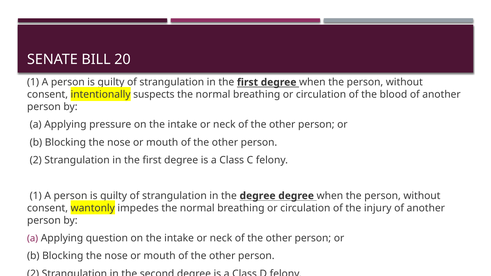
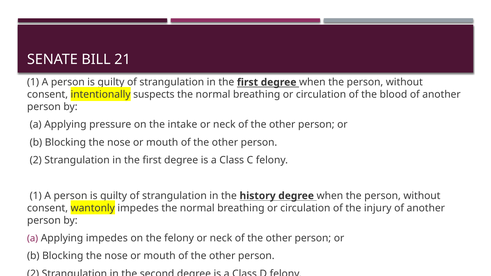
20: 20 -> 21
the degree: degree -> history
Applying question: question -> impedes
intake at (179, 238): intake -> felony
